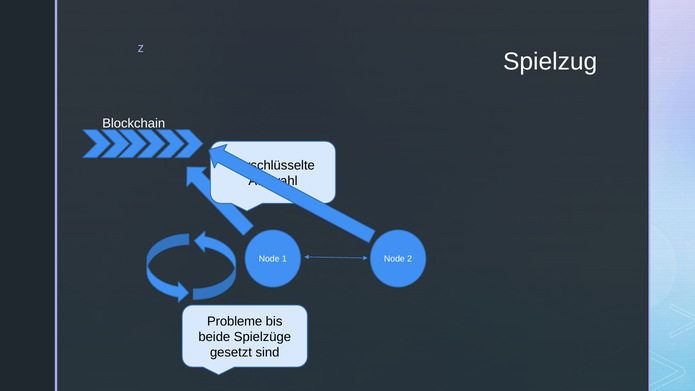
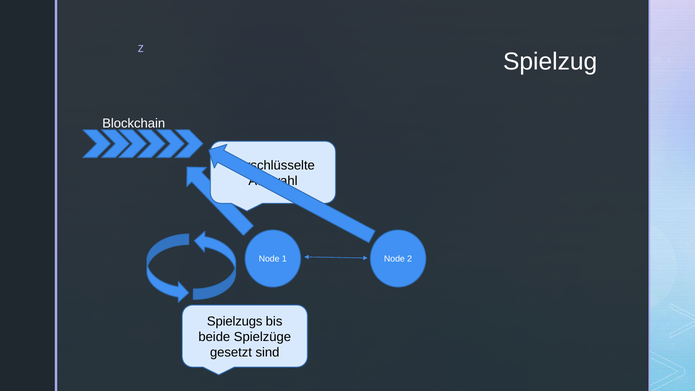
Probleme: Probleme -> Spielzugs
